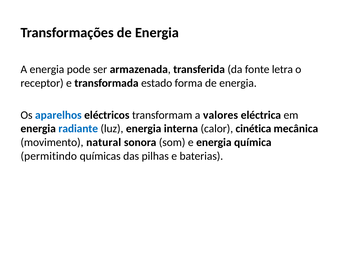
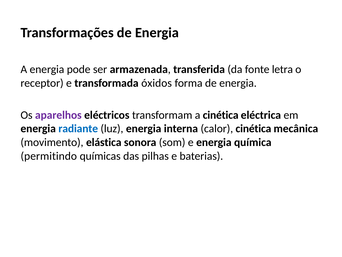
estado: estado -> óxidos
aparelhos colour: blue -> purple
a valores: valores -> cinética
natural: natural -> elástica
